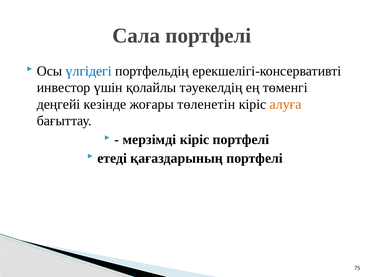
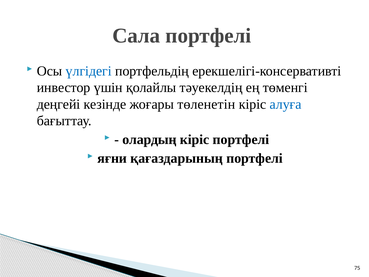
алуға colour: orange -> blue
мерзімді: мерзімді -> олардың
етеді: етеді -> яғни
